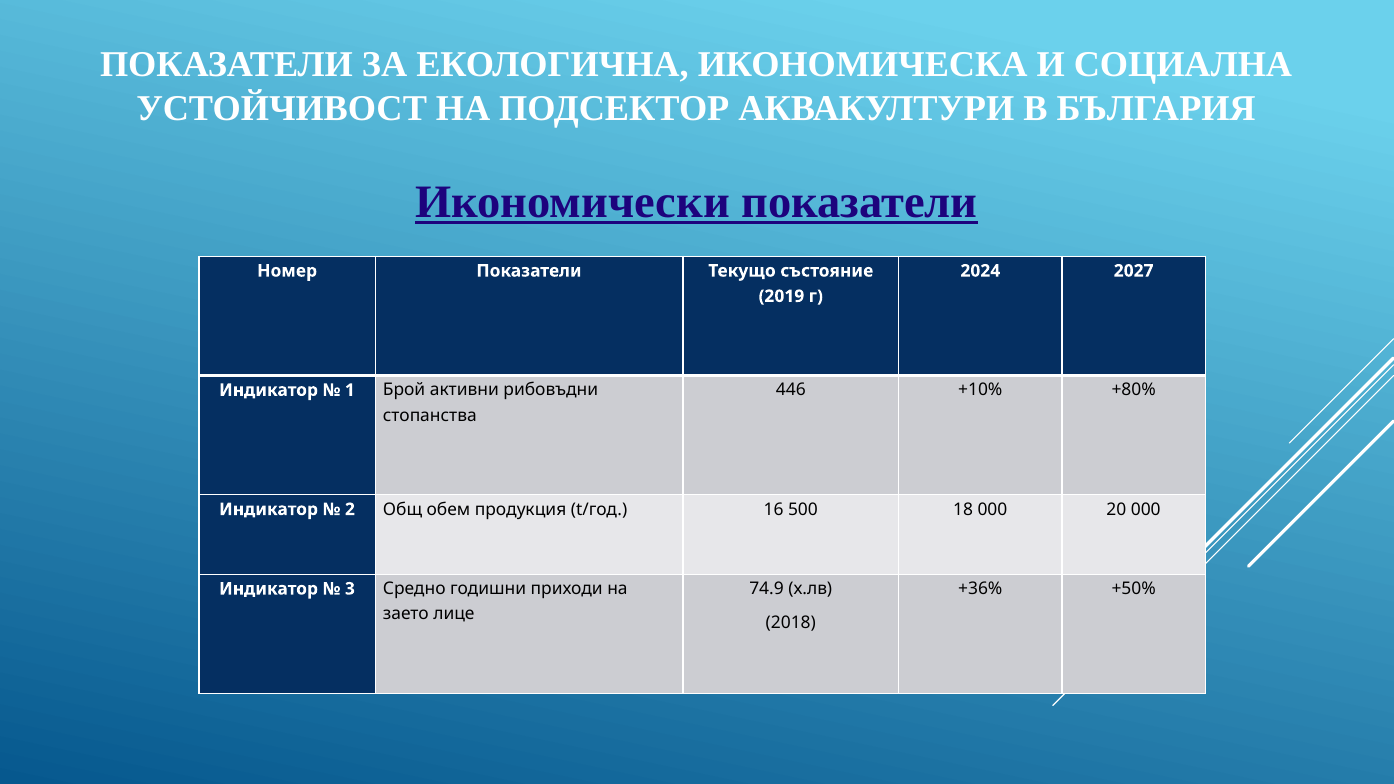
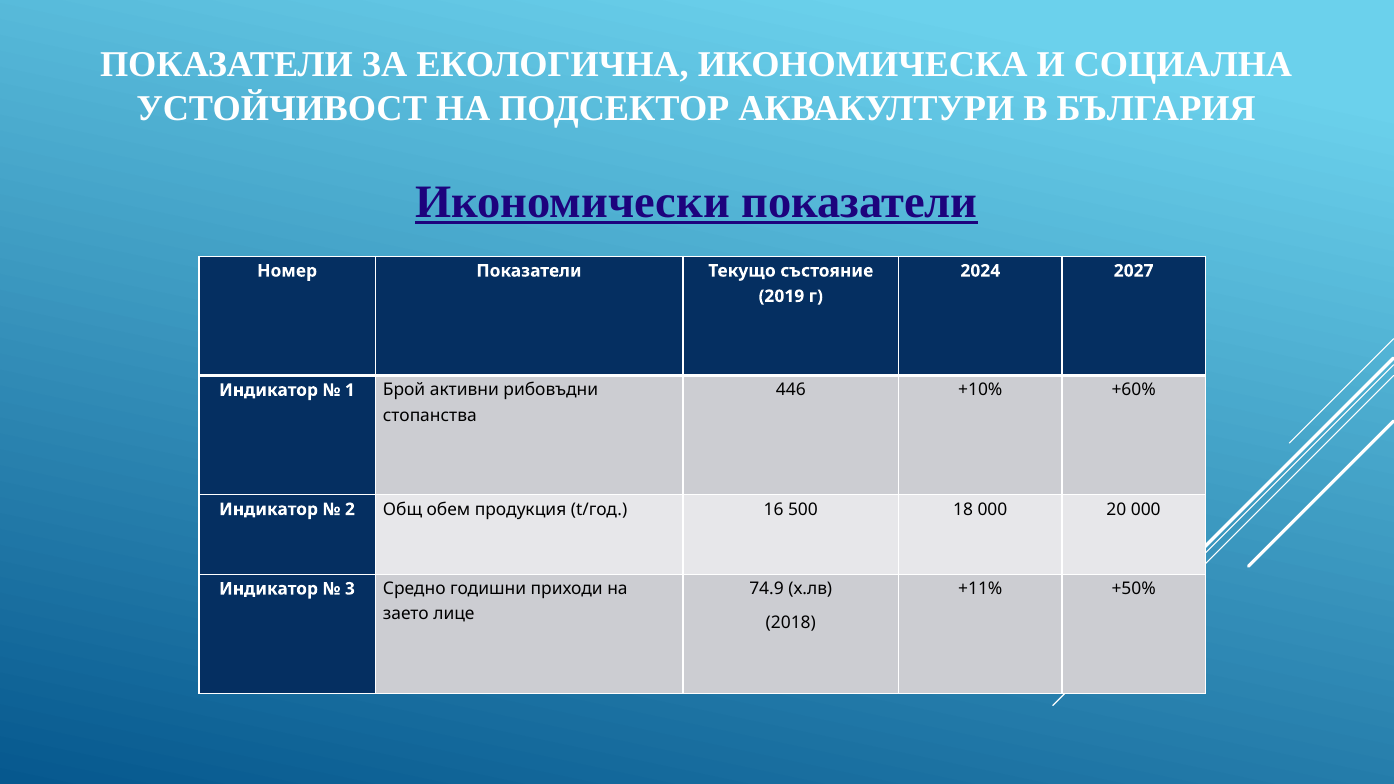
+80%: +80% -> +60%
+36%: +36% -> +11%
